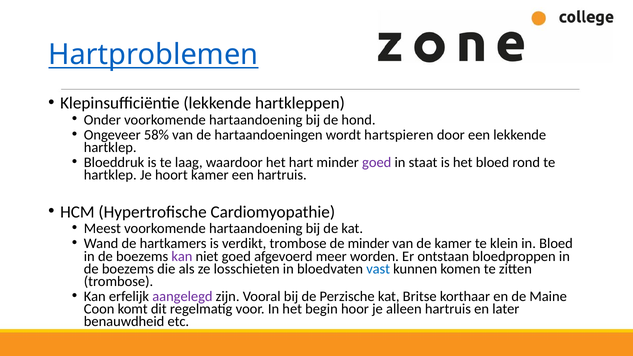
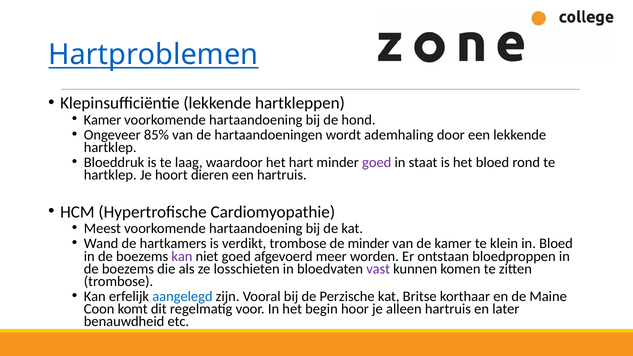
Onder at (102, 120): Onder -> Kamer
58%: 58% -> 85%
hartspieren: hartspieren -> ademhaling
hoort kamer: kamer -> dieren
vast colour: blue -> purple
aangelegd colour: purple -> blue
